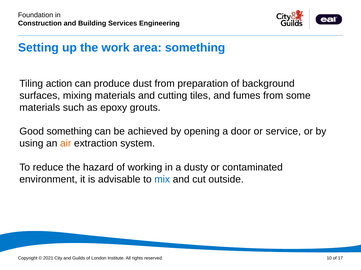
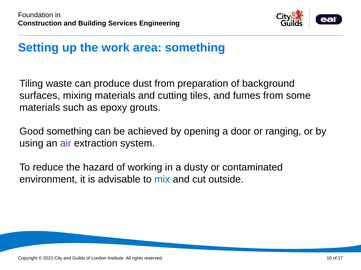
action: action -> waste
service: service -> ranging
air colour: orange -> purple
